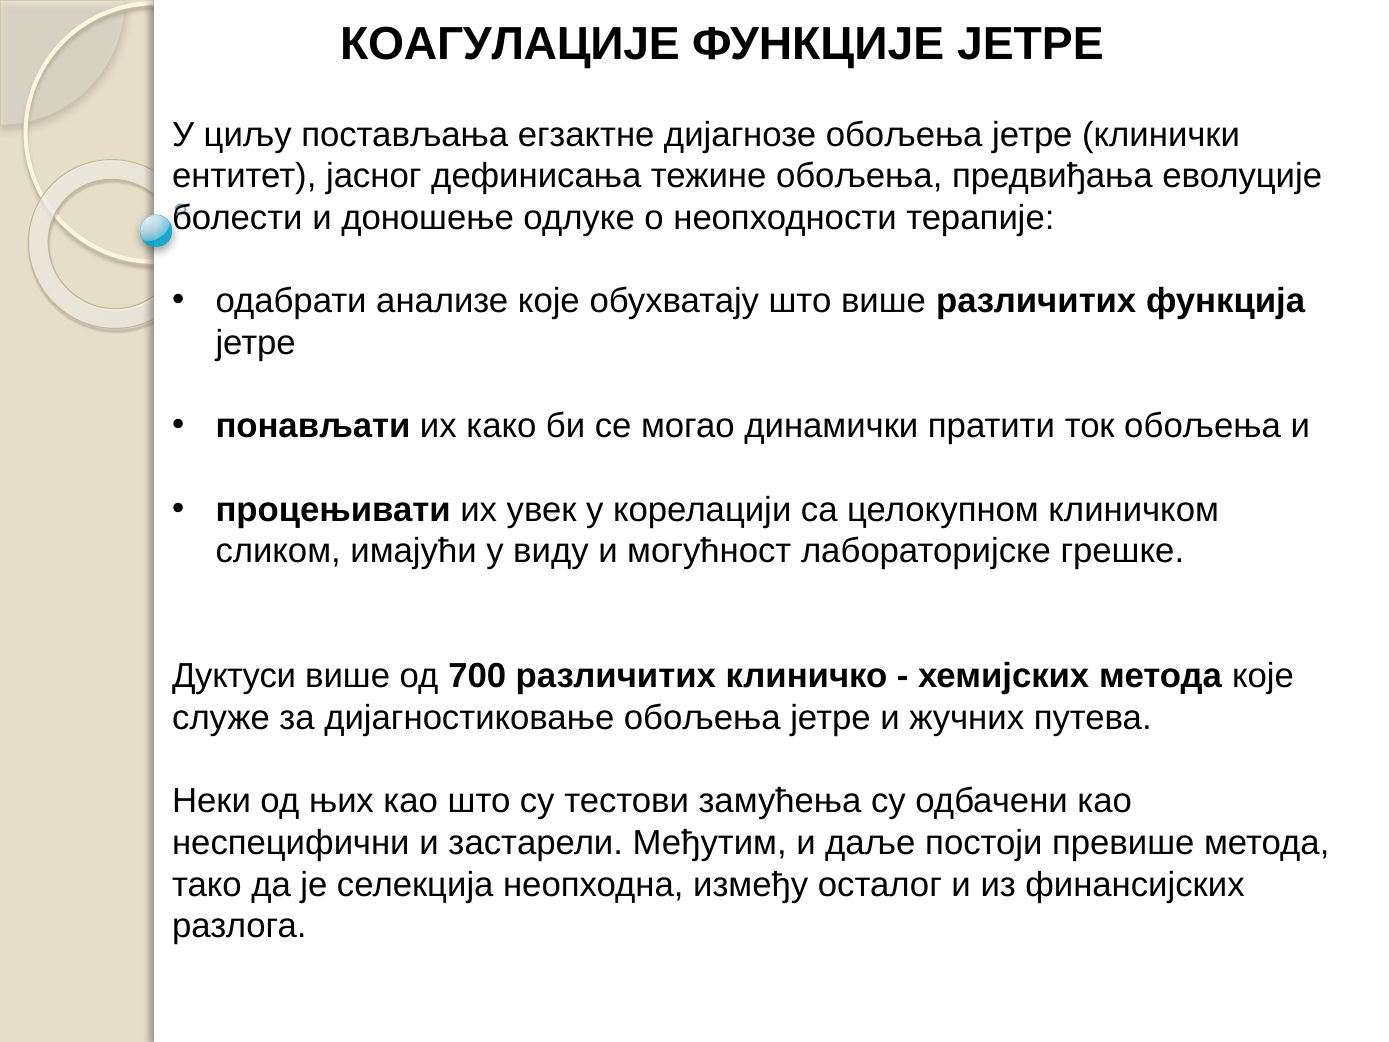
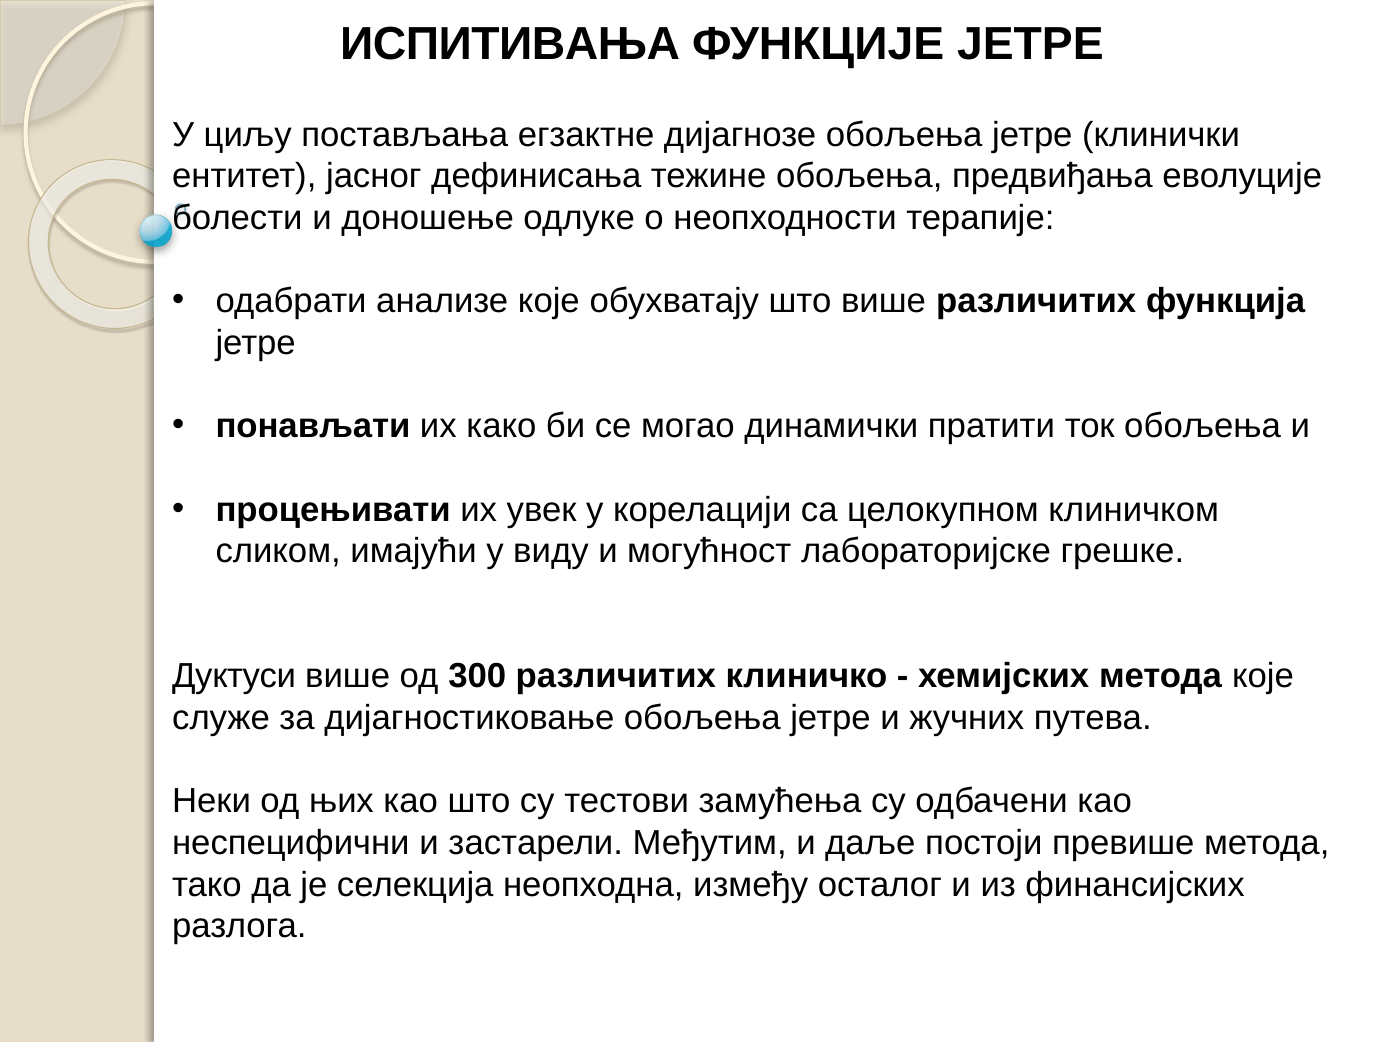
КОАГУЛАЦИЈЕ: КОАГУЛАЦИЈЕ -> ИСПИТИВАЊА
700: 700 -> 300
